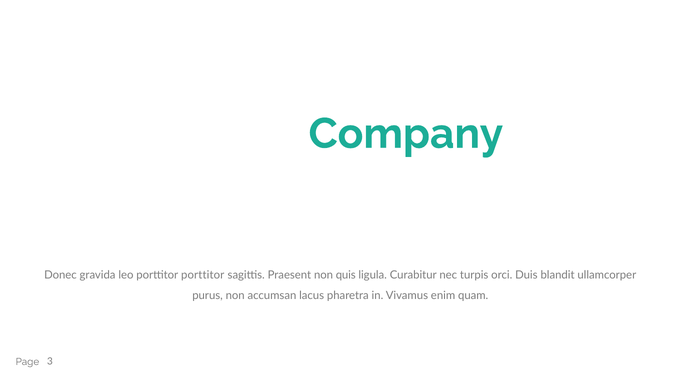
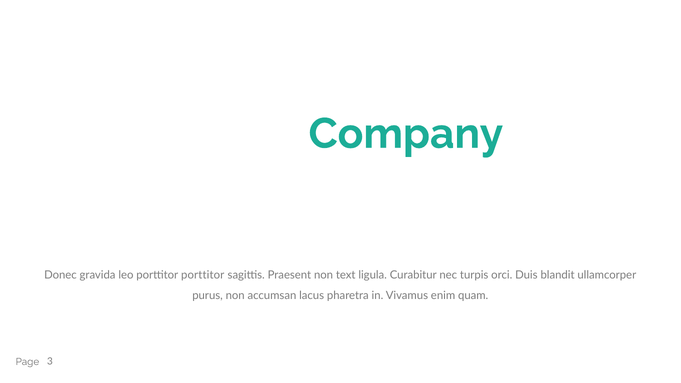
quis: quis -> text
